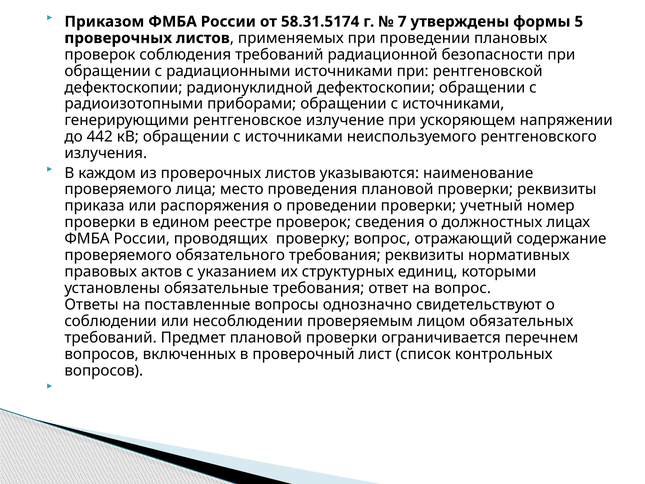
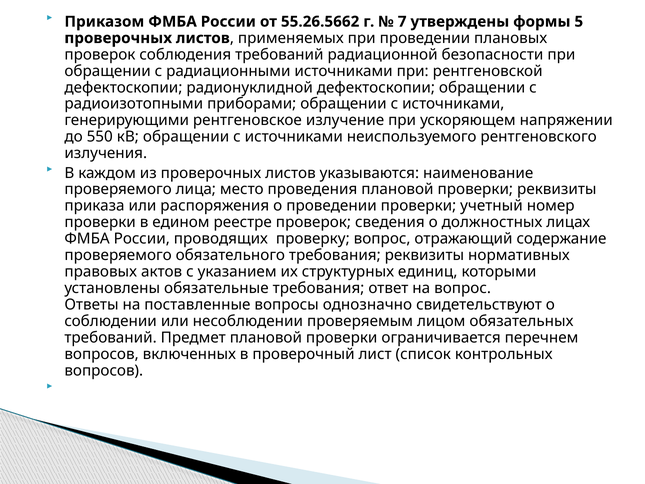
58.31.5174: 58.31.5174 -> 55.26.5662
442: 442 -> 550
